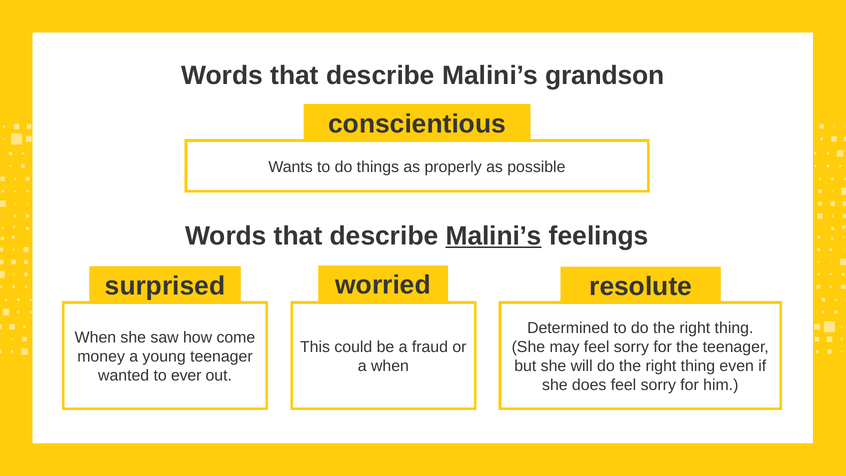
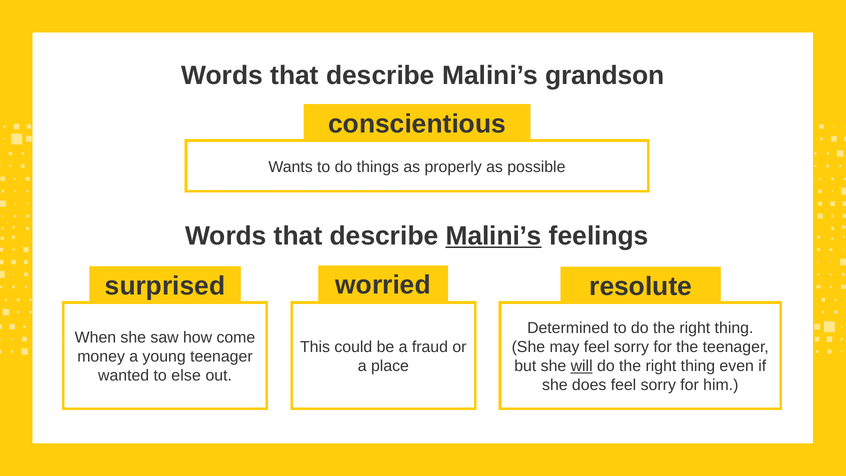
a when: when -> place
will underline: none -> present
ever: ever -> else
